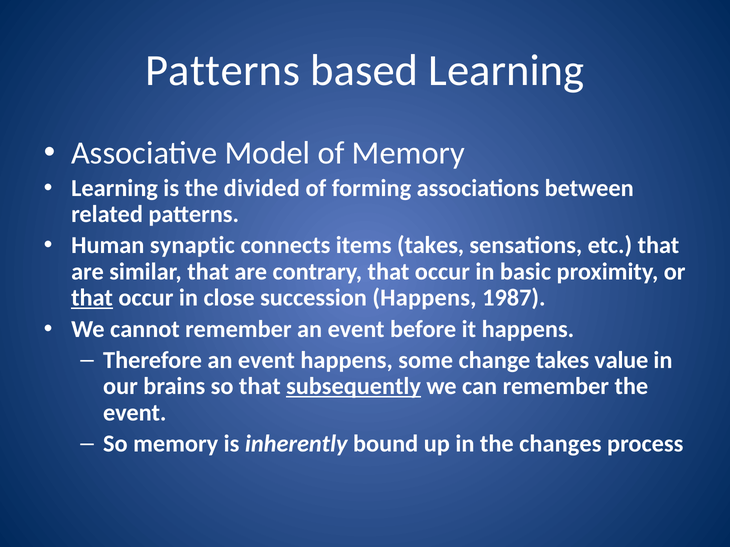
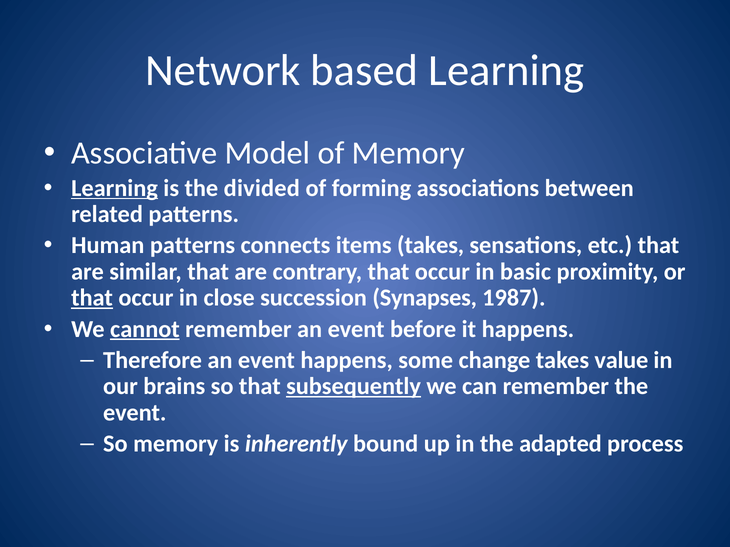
Patterns at (223, 71): Patterns -> Network
Learning at (115, 188) underline: none -> present
Human synaptic: synaptic -> patterns
succession Happens: Happens -> Synapses
cannot underline: none -> present
changes: changes -> adapted
